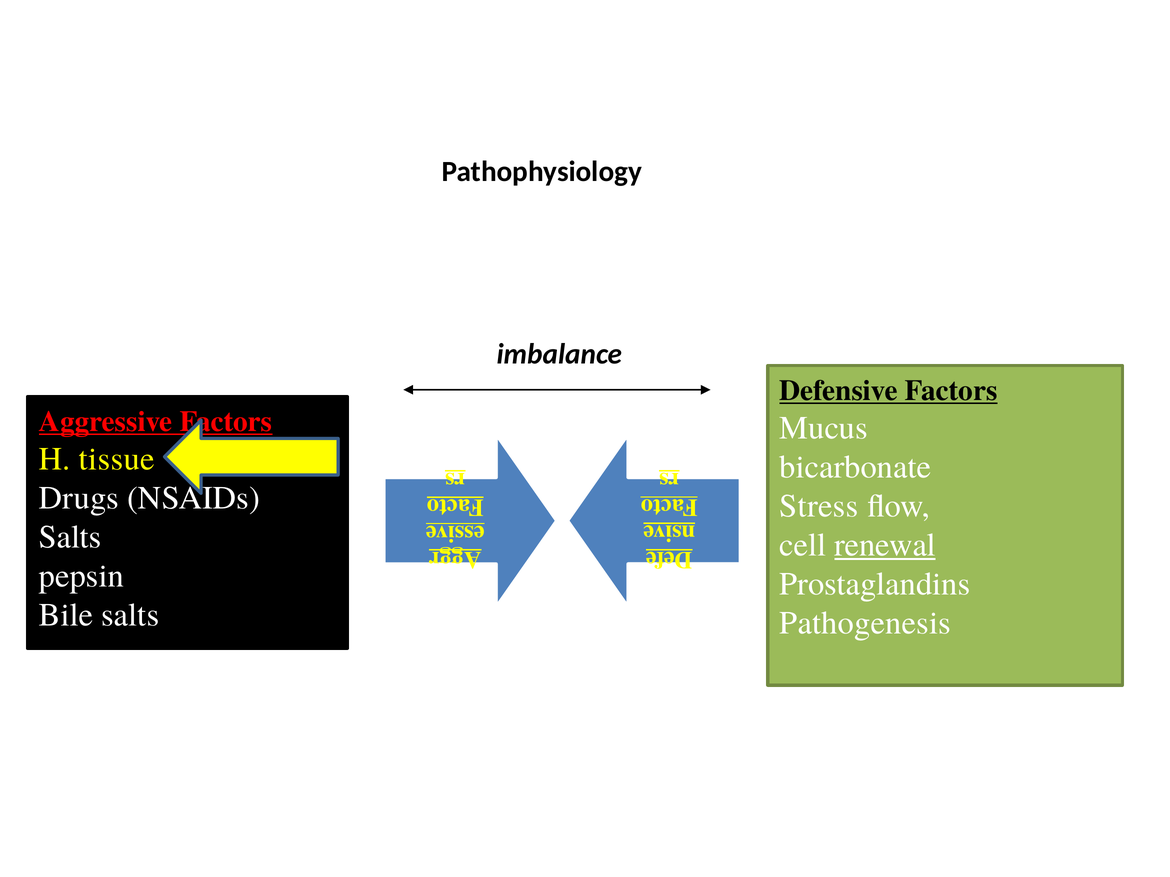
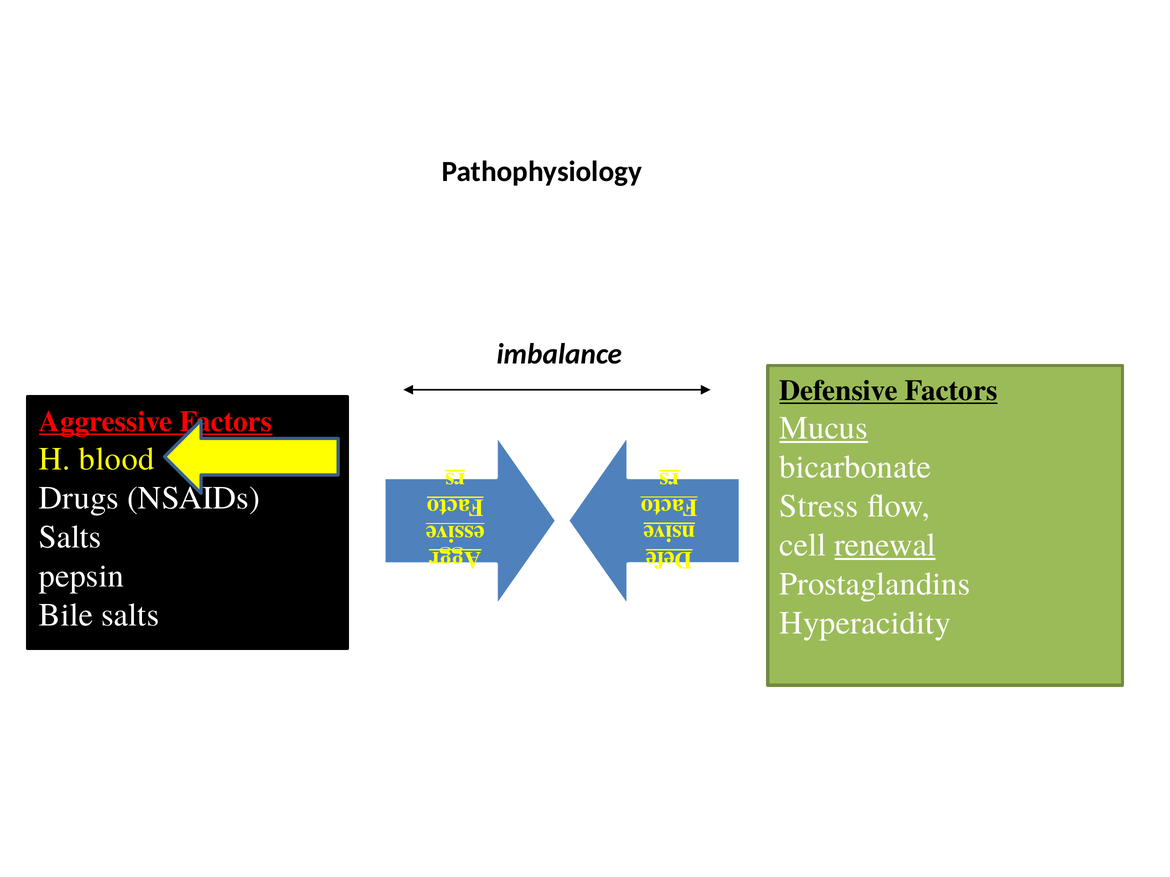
Mucus underline: none -> present
tissue: tissue -> blood
Pathogenesis: Pathogenesis -> Hyperacidity
